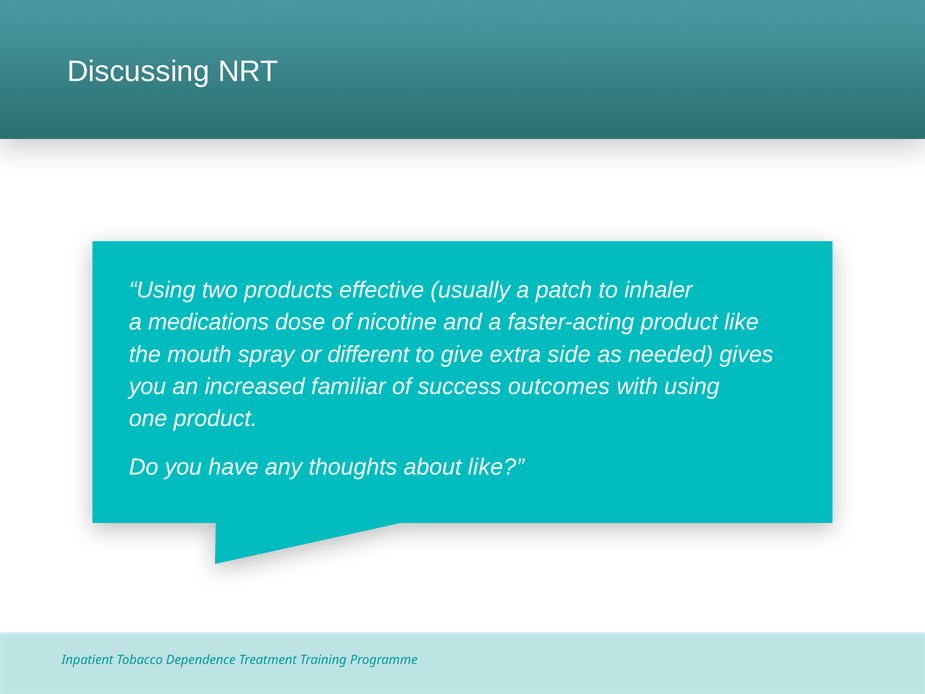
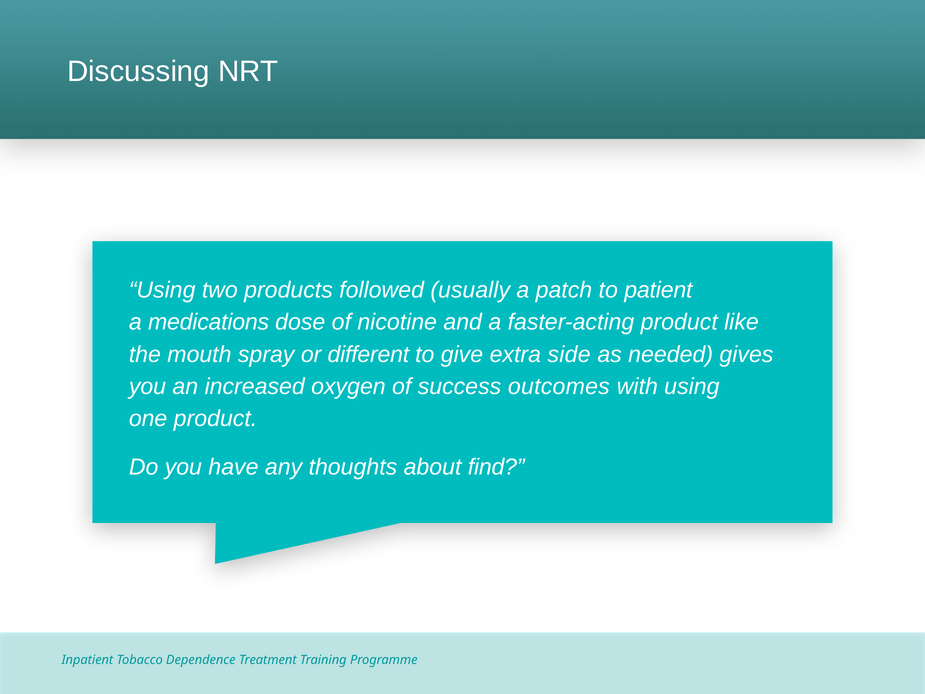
effective: effective -> followed
inhaler: inhaler -> patient
familiar: familiar -> oxygen
about like: like -> find
